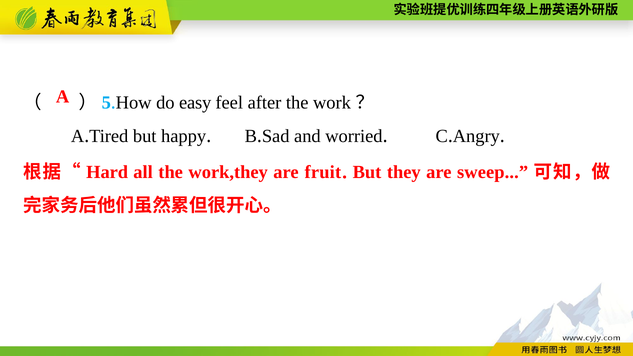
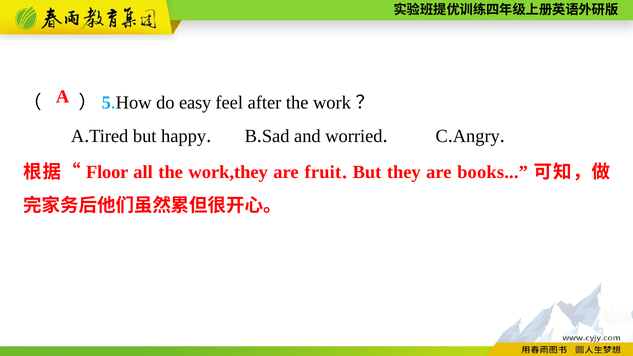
Hard: Hard -> Floor
sweep: sweep -> books
